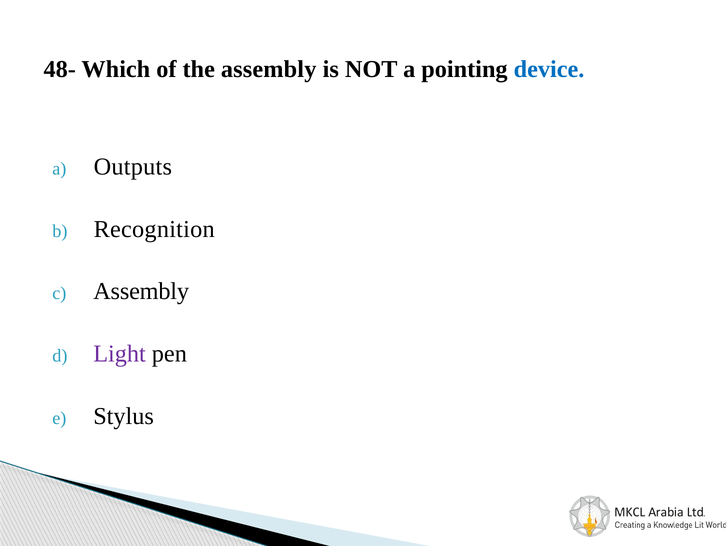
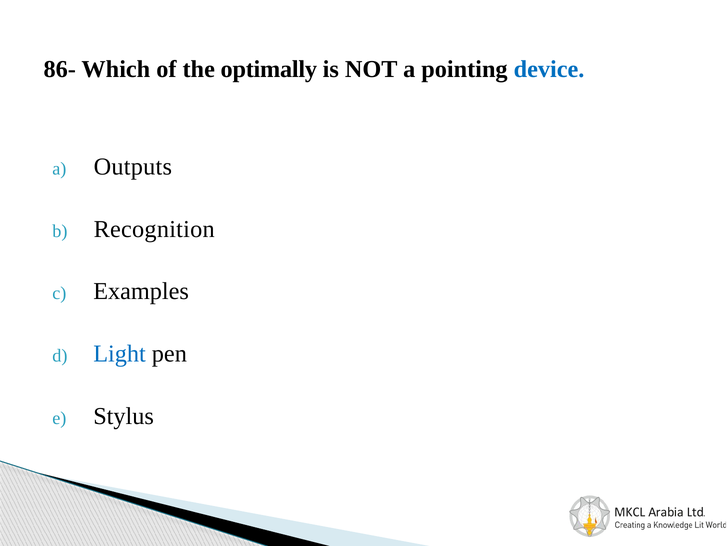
48-: 48- -> 86-
the assembly: assembly -> optimally
Assembly at (141, 291): Assembly -> Examples
Light colour: purple -> blue
